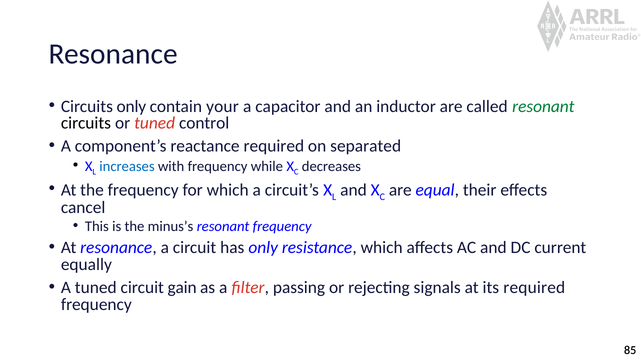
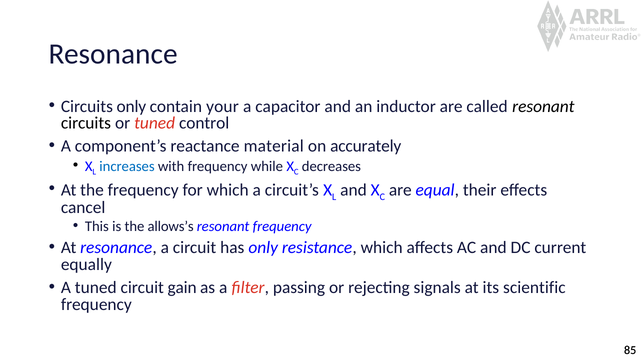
resonant at (543, 106) colour: green -> black
reactance required: required -> material
separated: separated -> accurately
minus’s: minus’s -> allows’s
its required: required -> scientific
